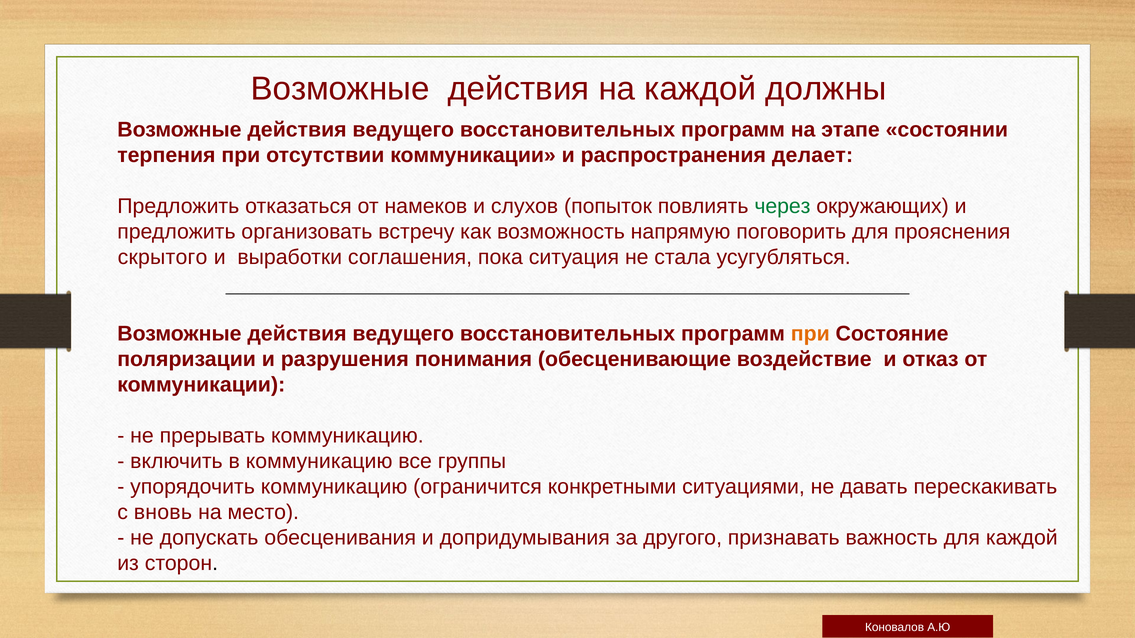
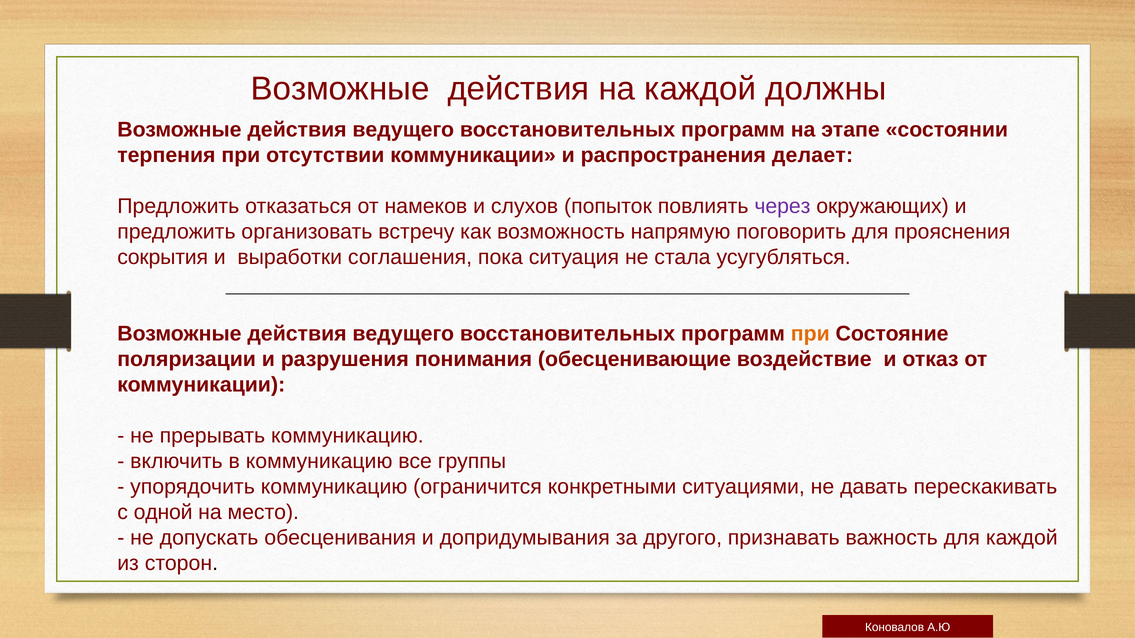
через colour: green -> purple
скрытого: скрытого -> сокрытия
вновь: вновь -> одной
